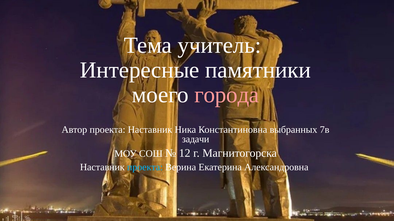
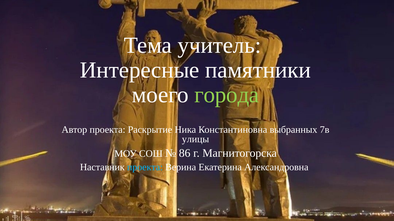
города colour: pink -> light green
проекта Наставник: Наставник -> Раскрытие
задачи: задачи -> улицы
12: 12 -> 86
